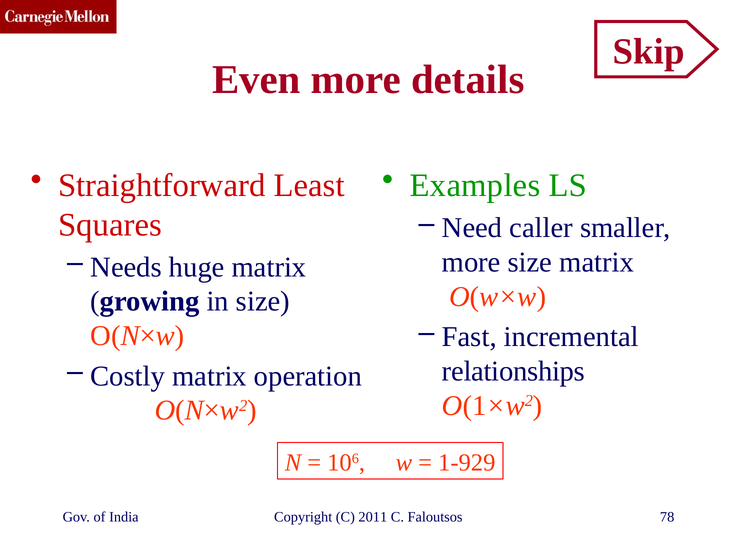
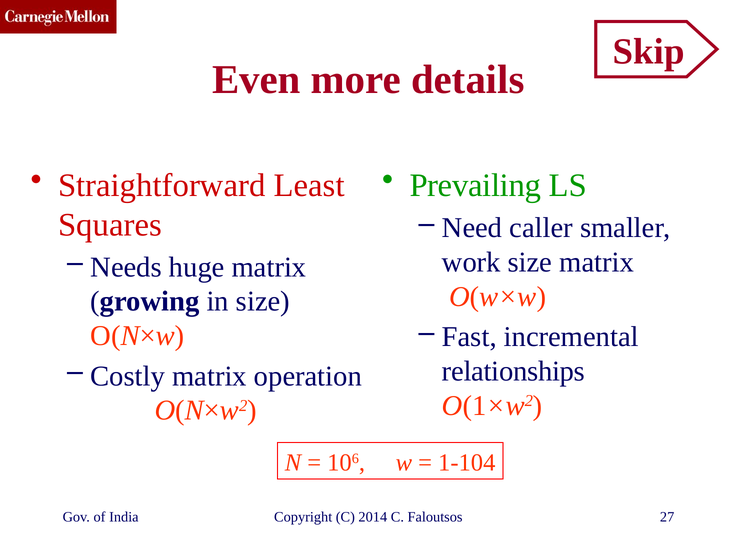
Examples: Examples -> Prevailing
more at (471, 262): more -> work
1-929: 1-929 -> 1-104
2011: 2011 -> 2014
78: 78 -> 27
